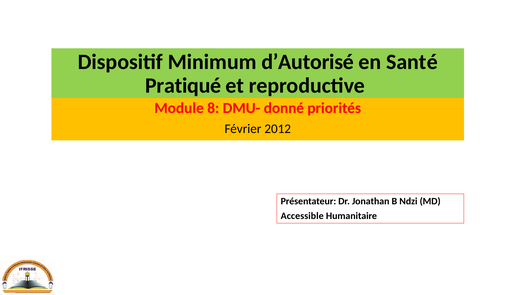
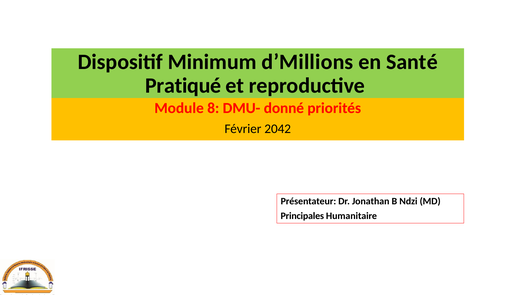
d’Autorisé: d’Autorisé -> d’Millions
2012: 2012 -> 2042
Accessible: Accessible -> Principales
